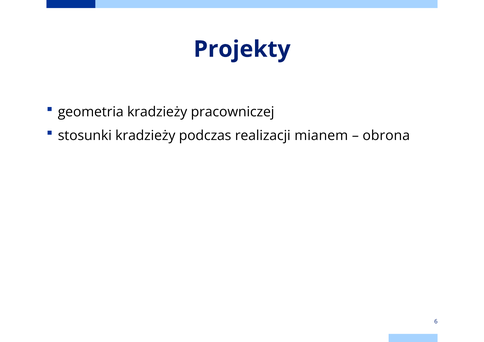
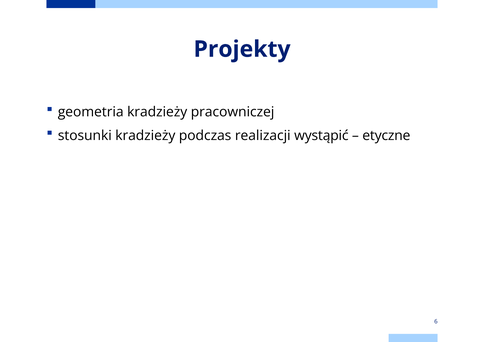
mianem: mianem -> wystąpić
obrona: obrona -> etyczne
